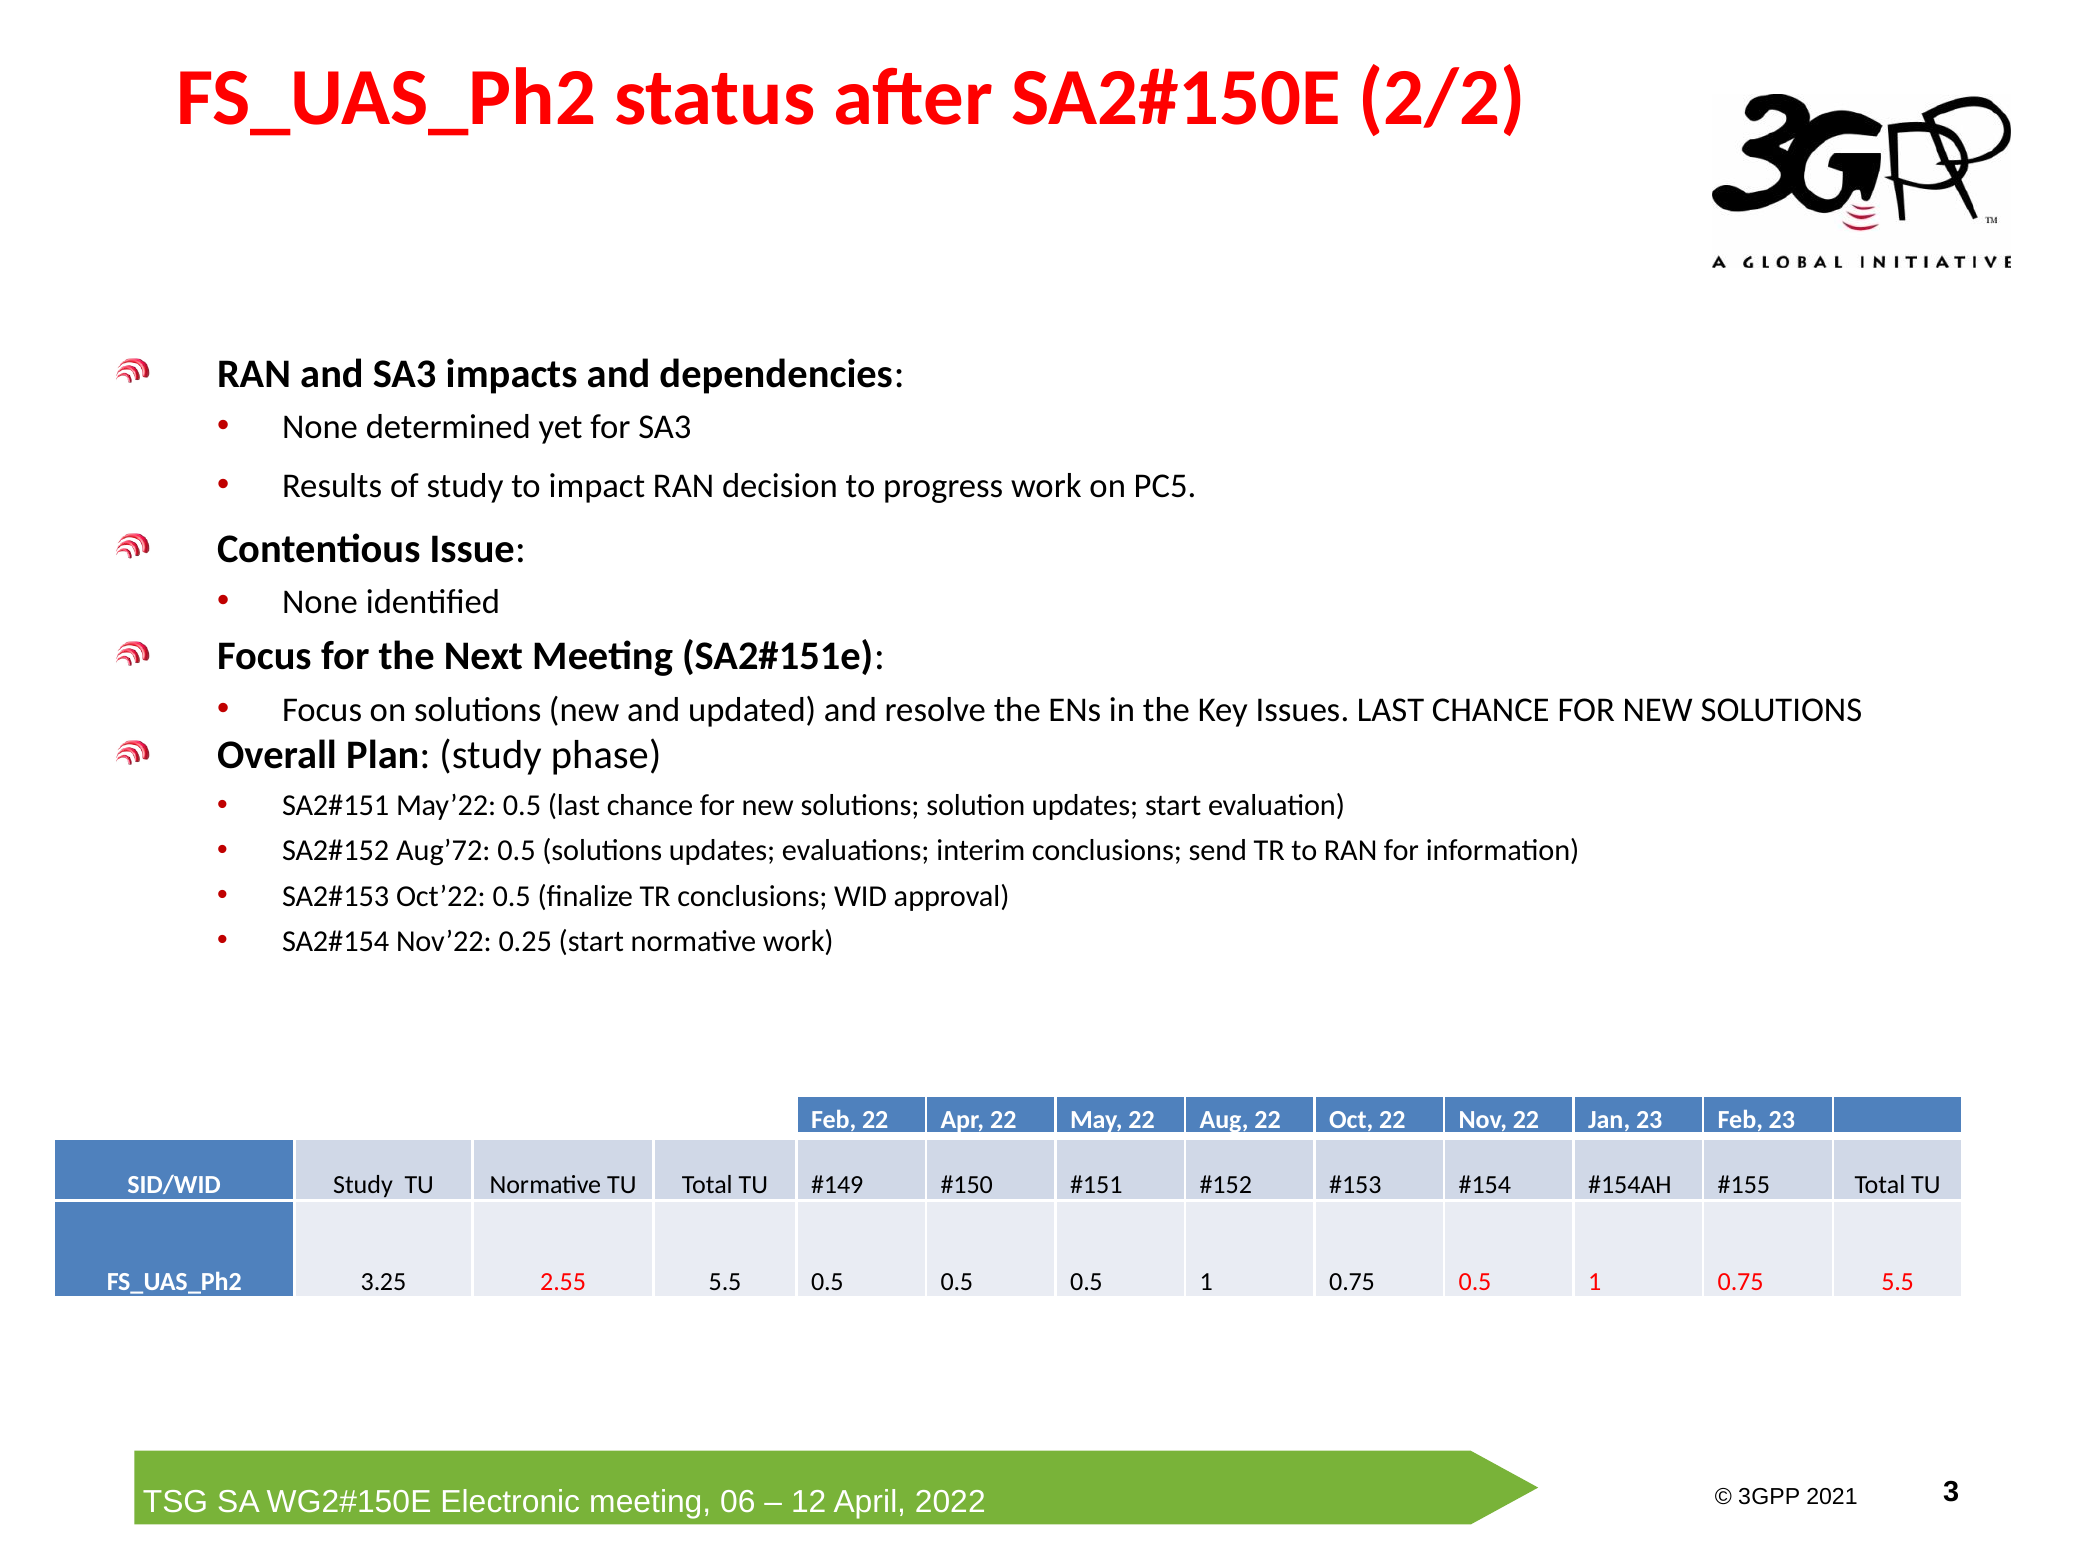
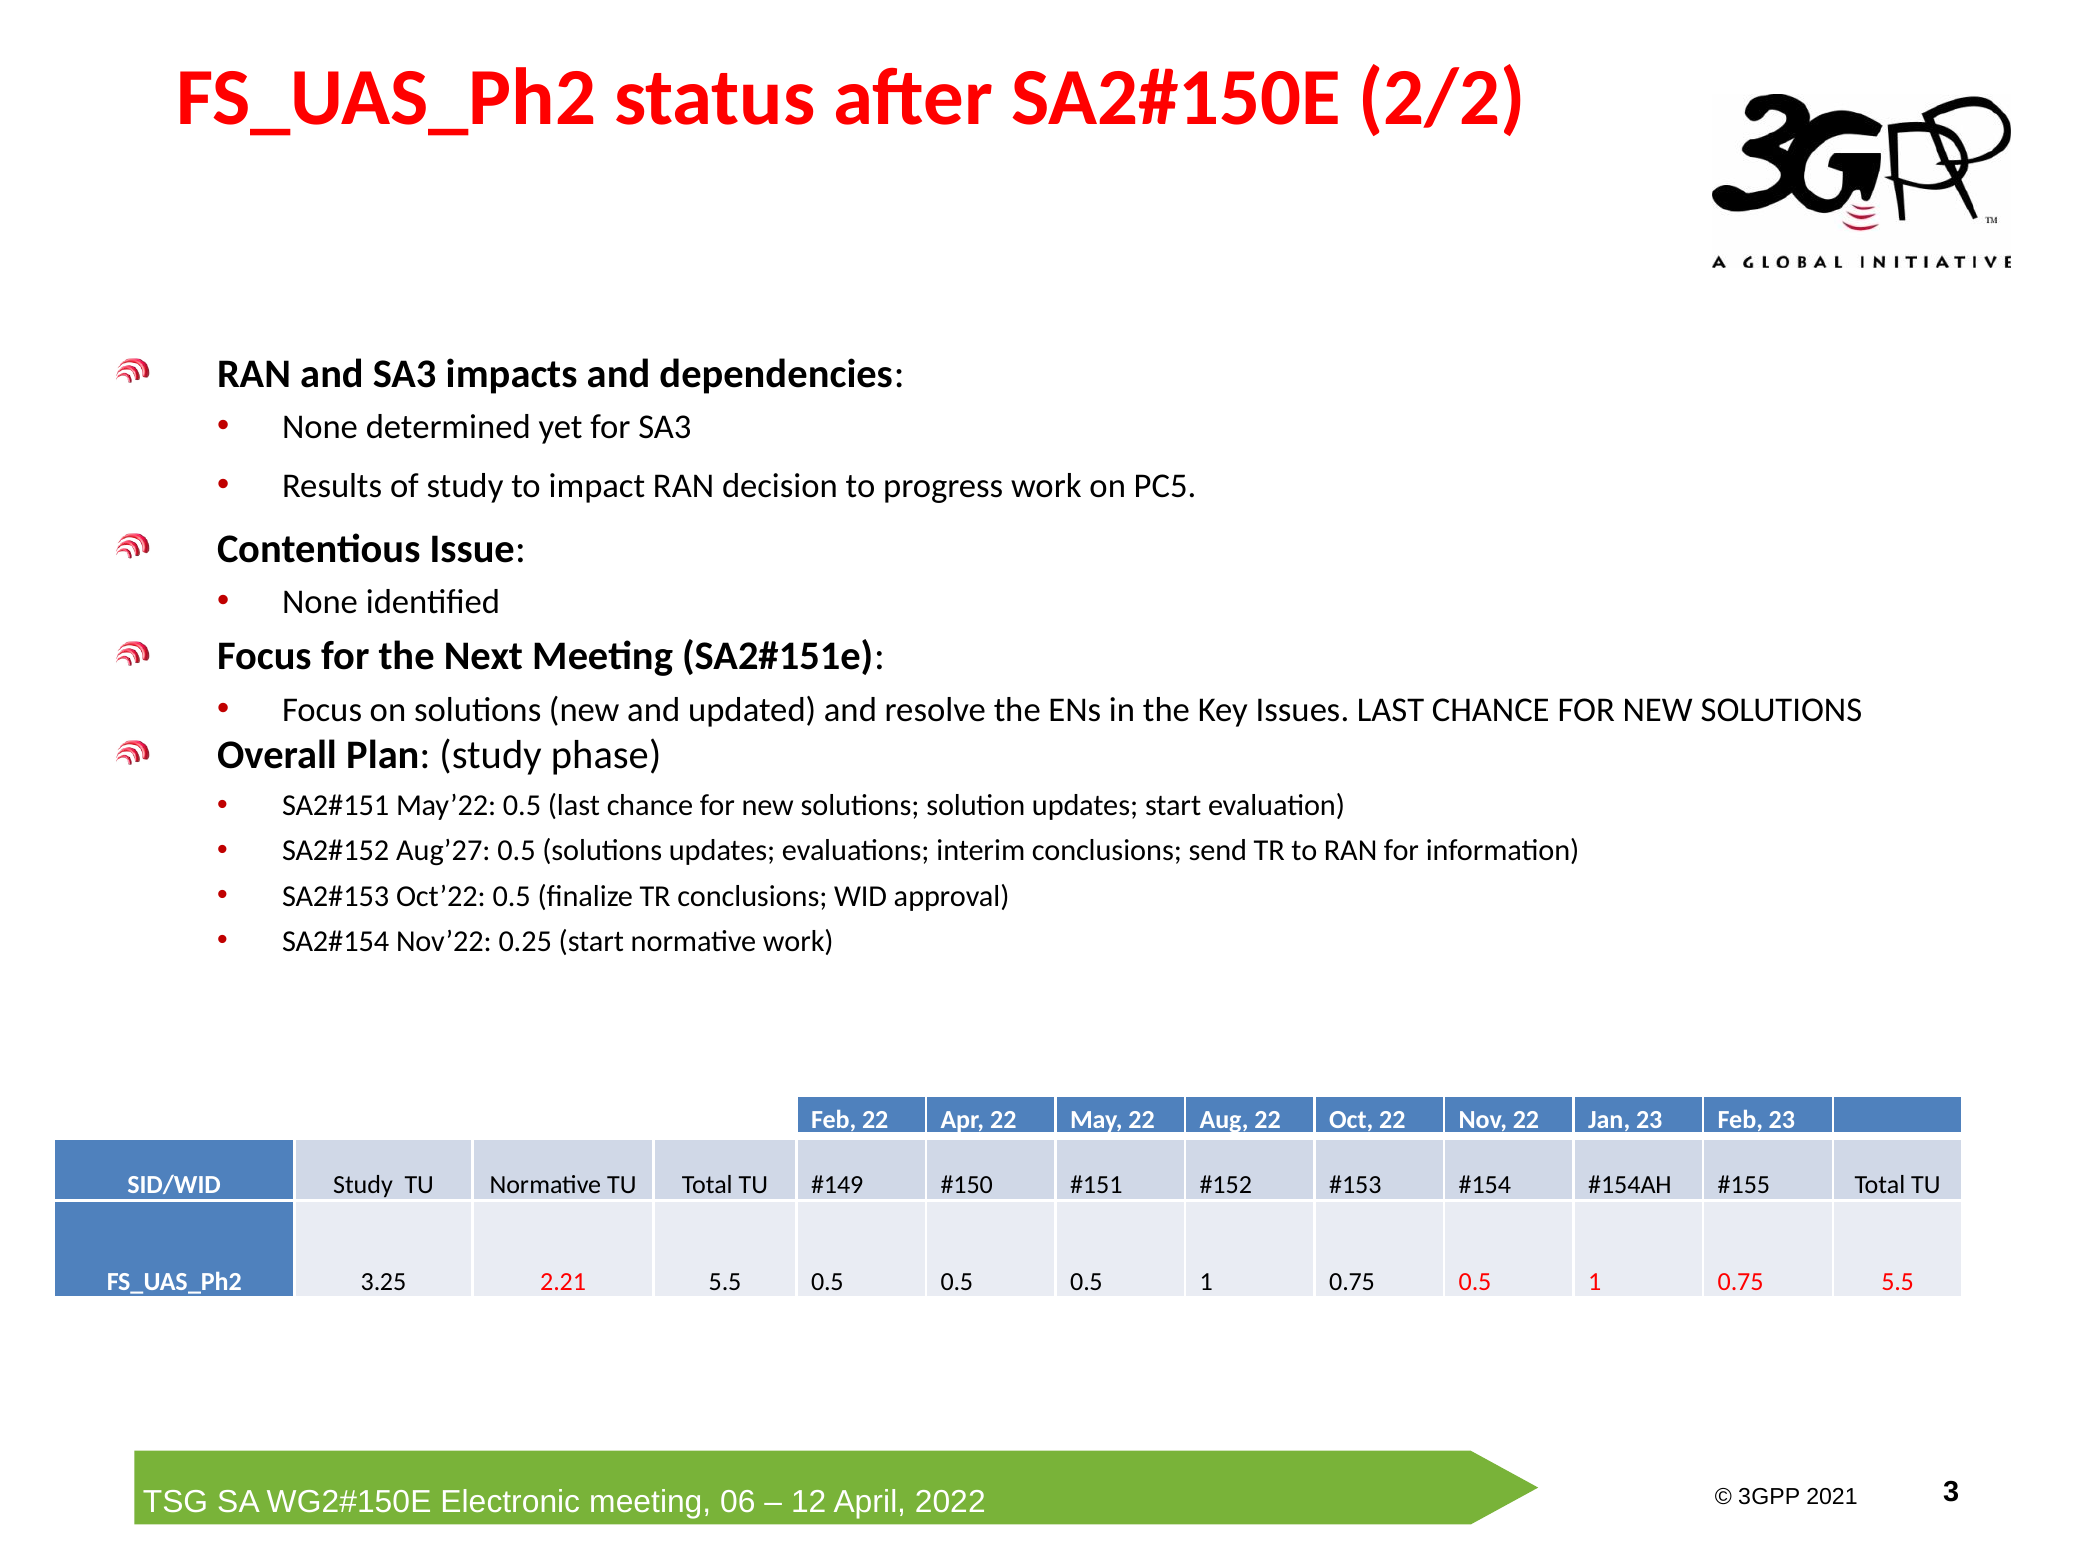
Aug’72: Aug’72 -> Aug’27
2.55: 2.55 -> 2.21
